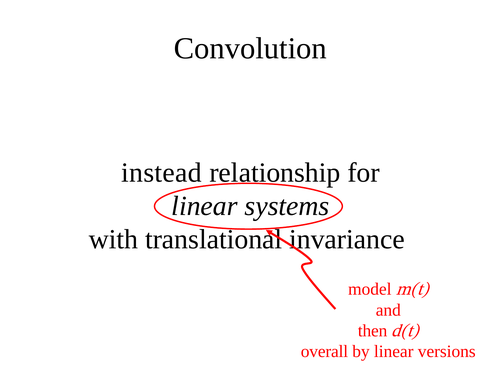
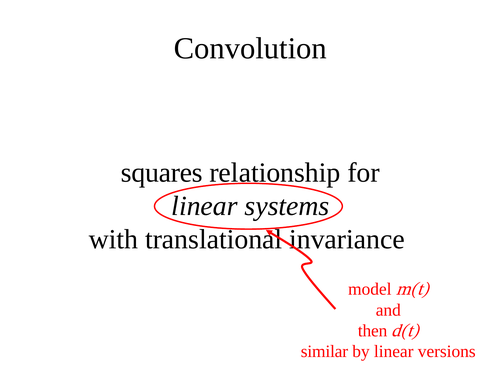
instead: instead -> squares
overall: overall -> similar
